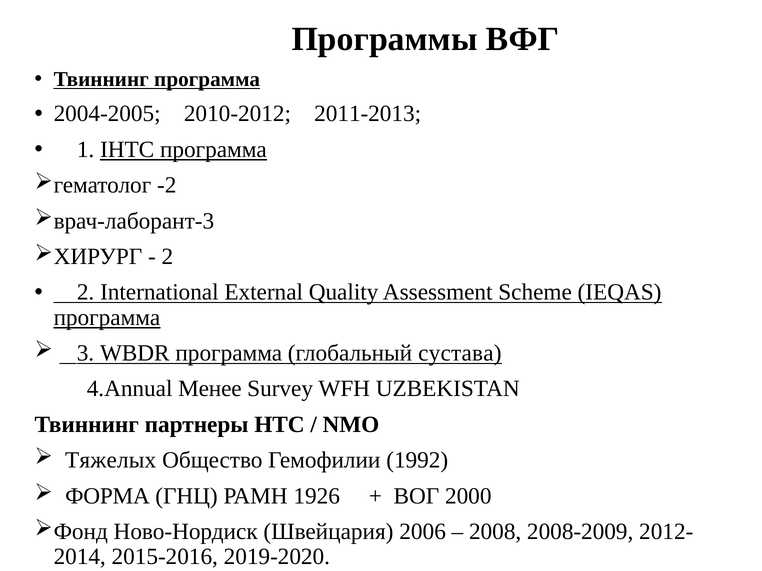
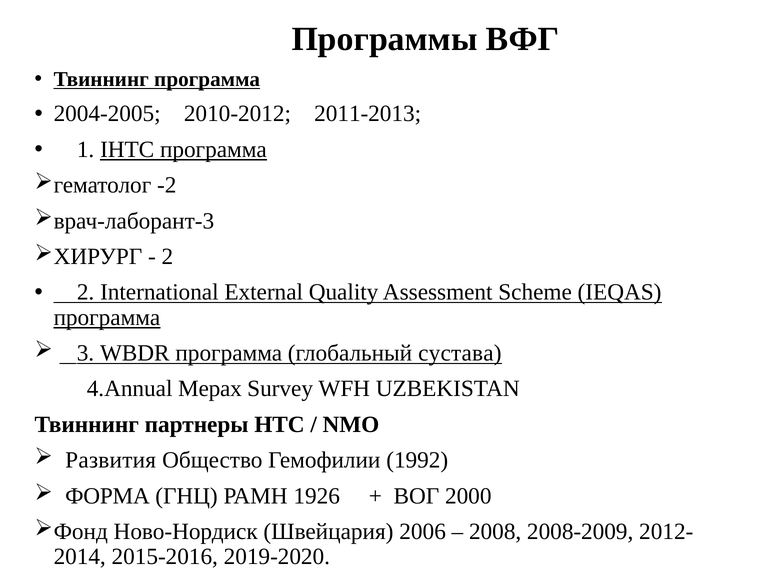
Менее: Менее -> Мерах
Тяжелых: Тяжелых -> Развития
